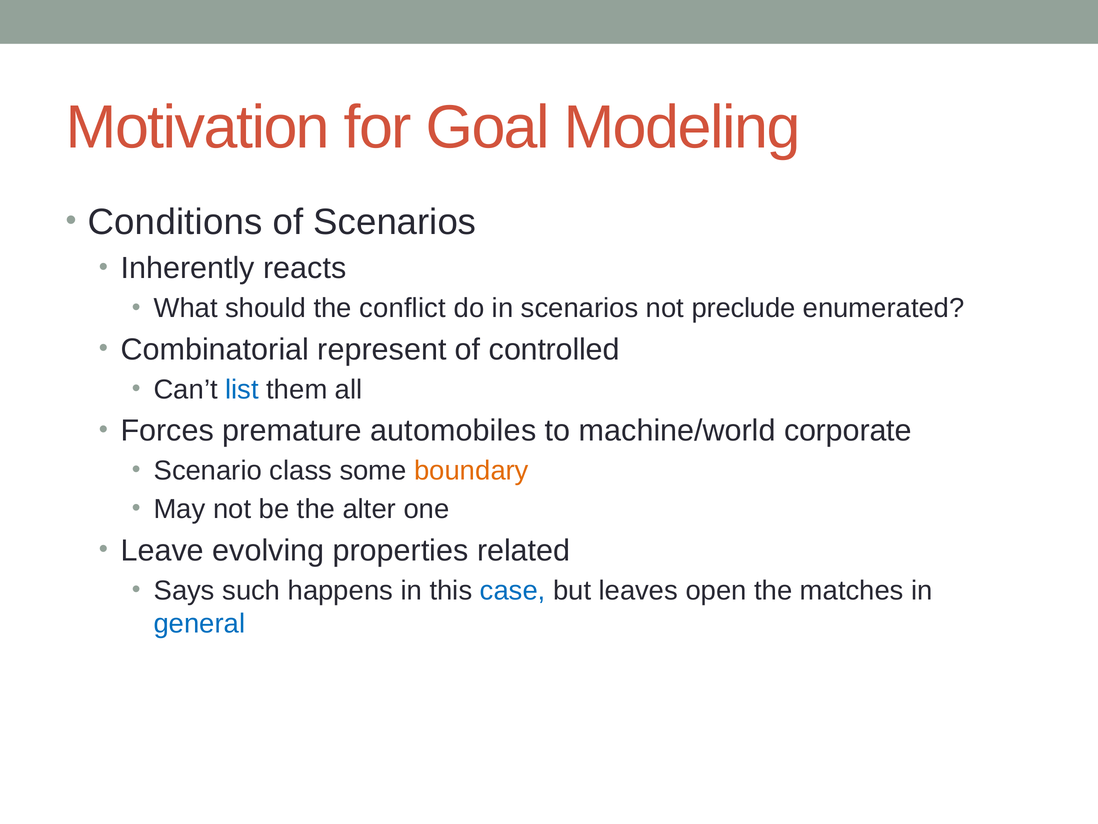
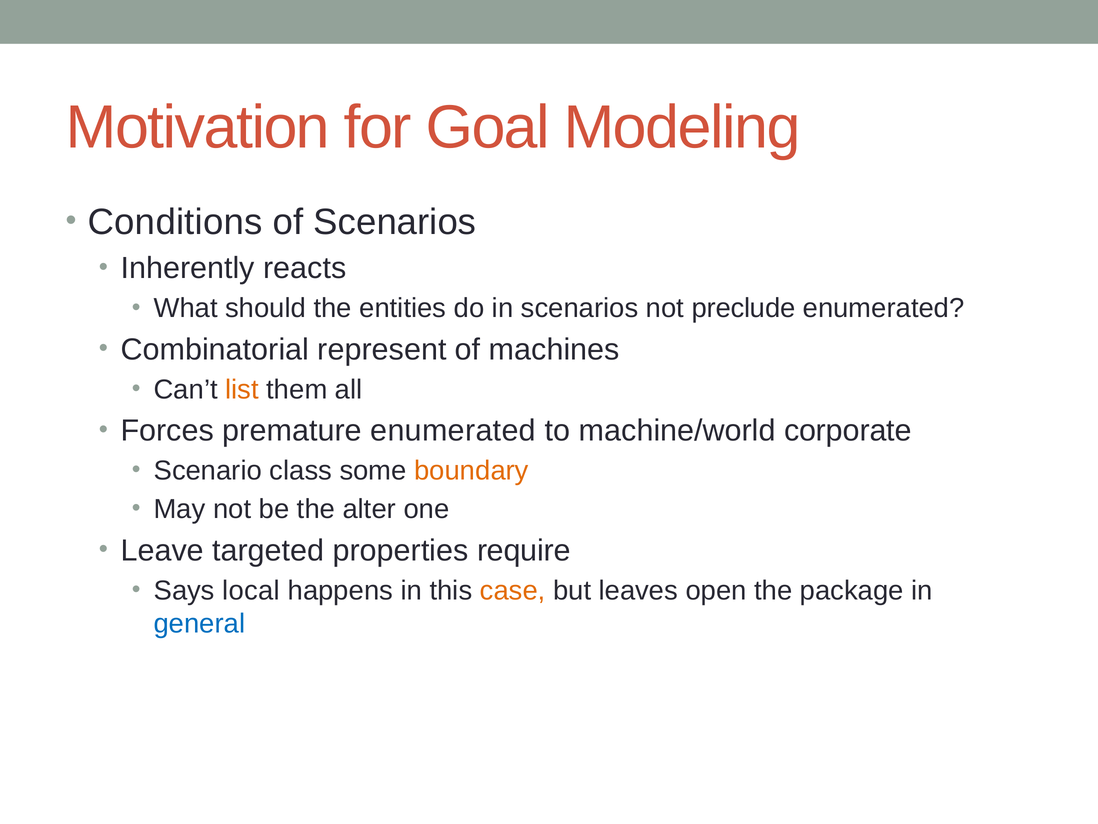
conflict: conflict -> entities
controlled: controlled -> machines
list colour: blue -> orange
premature automobiles: automobiles -> enumerated
evolving: evolving -> targeted
related: related -> require
such: such -> local
case colour: blue -> orange
matches: matches -> package
